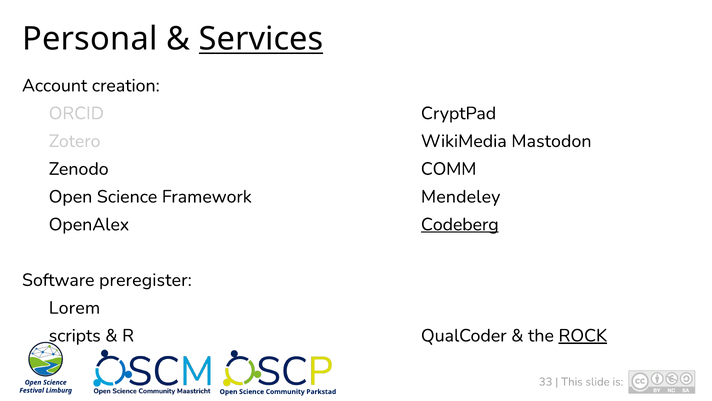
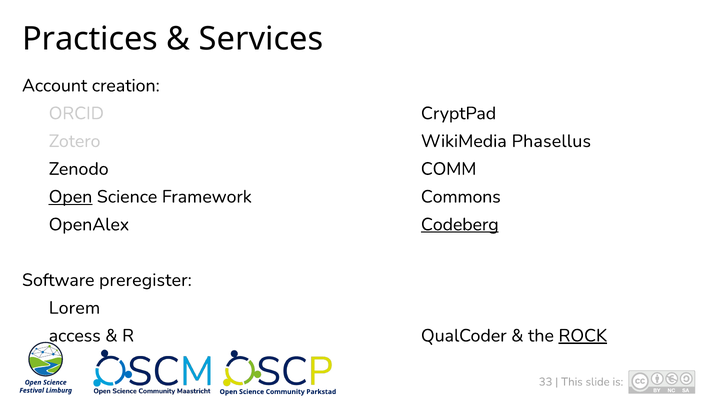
Personal: Personal -> Practices
Services underline: present -> none
Mastodon: Mastodon -> Phasellus
Open at (71, 196) underline: none -> present
Mendeley: Mendeley -> Commons
scripts: scripts -> access
